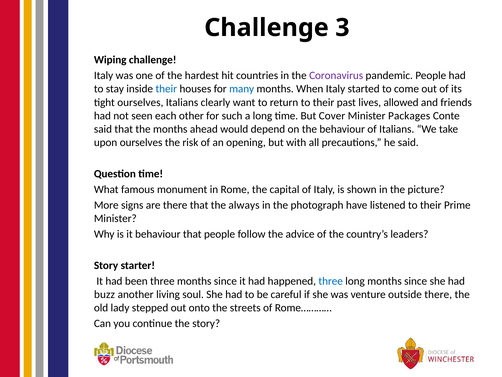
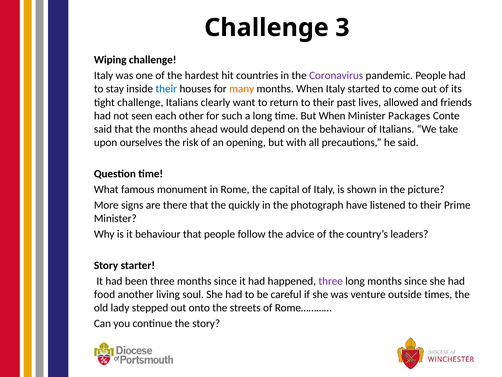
many colour: blue -> orange
tight ourselves: ourselves -> challenge
But Cover: Cover -> When
always: always -> quickly
three at (331, 281) colour: blue -> purple
buzz: buzz -> food
outside there: there -> times
